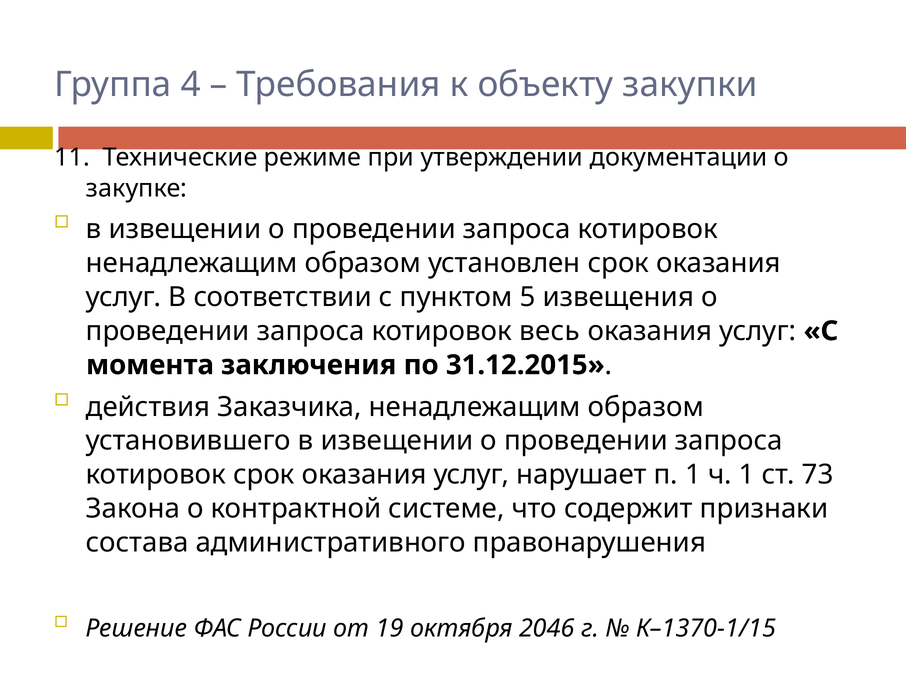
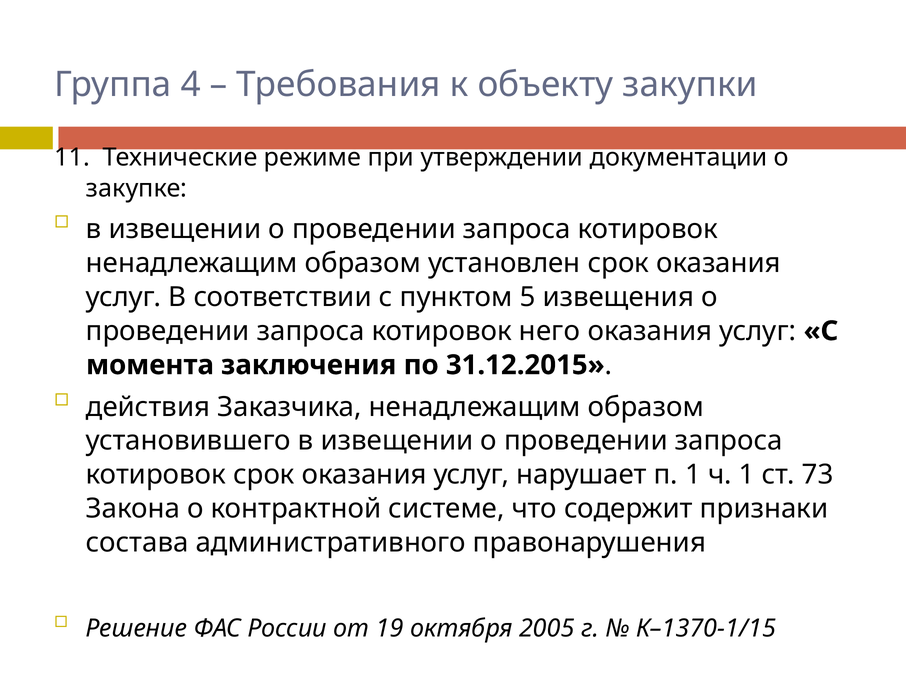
весь: весь -> него
2046: 2046 -> 2005
